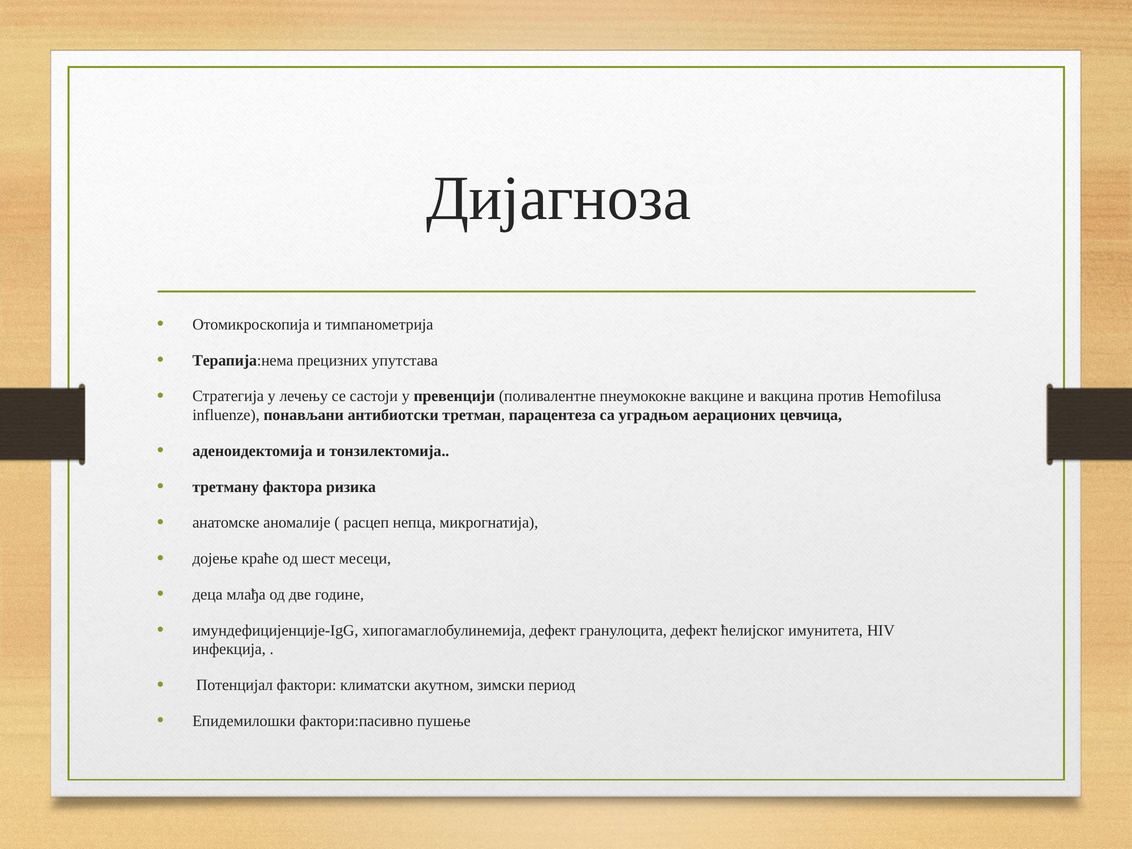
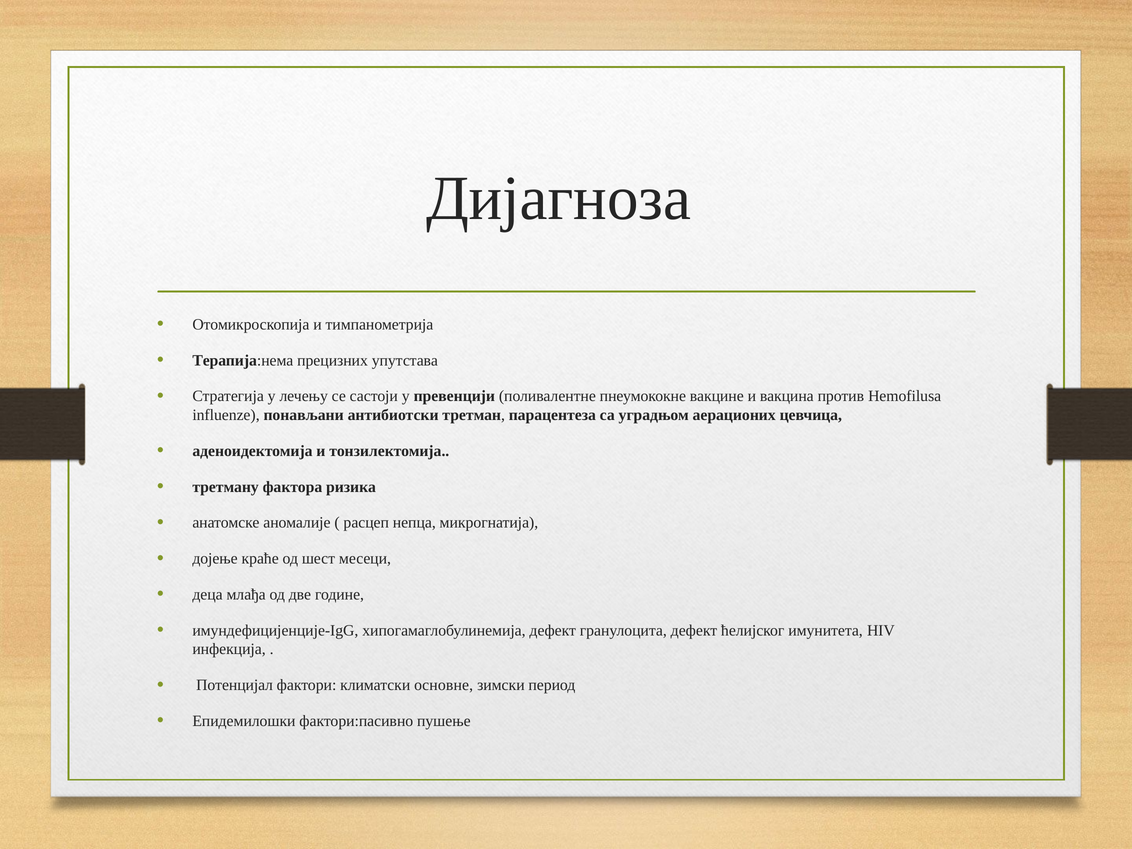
акутном: акутном -> основне
